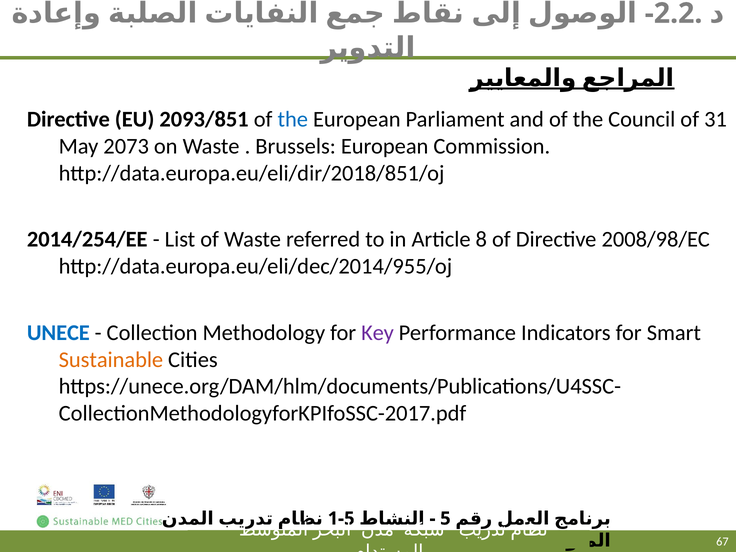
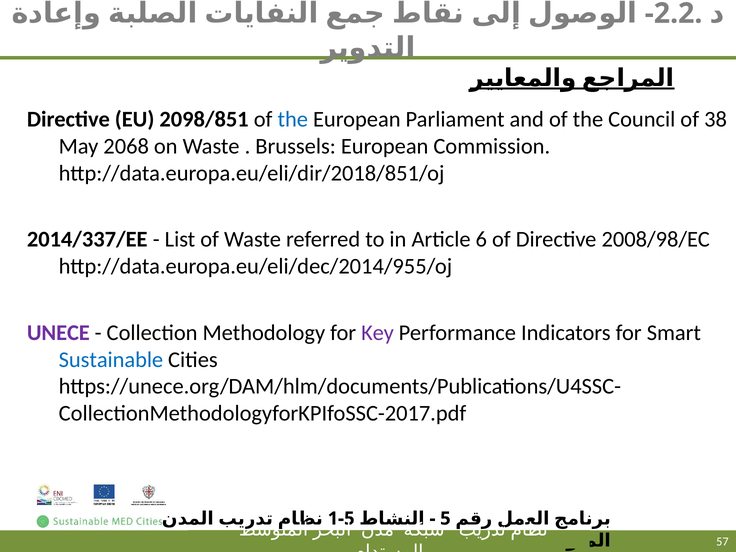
2093/851: 2093/851 -> 2098/851
31: 31 -> 38
2073: 2073 -> 2068
2014/254/ΕΕ: 2014/254/ΕΕ -> 2014/337/ΕΕ
8: 8 -> 6
UNECE colour: blue -> purple
Sustainable at (111, 360) colour: orange -> blue
67: 67 -> 57
